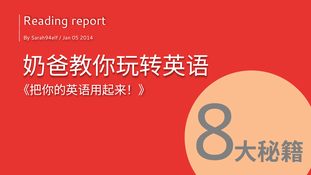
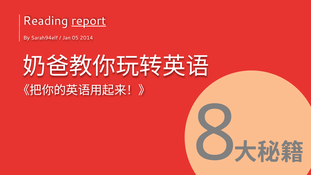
report underline: none -> present
